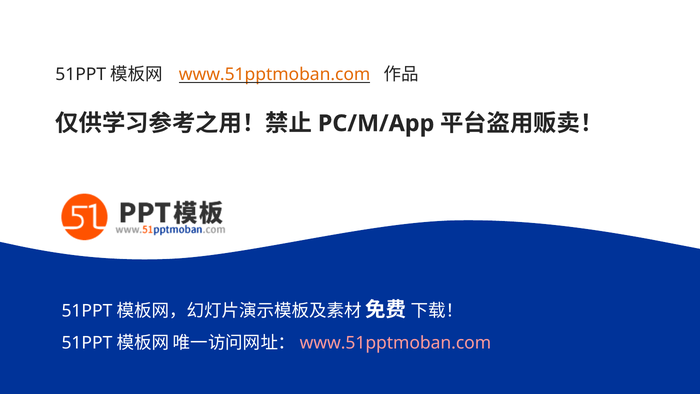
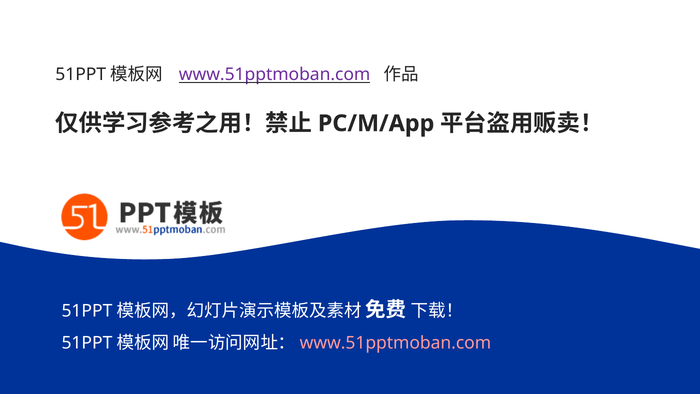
www.51pptmoban.com at (275, 75) colour: orange -> purple
